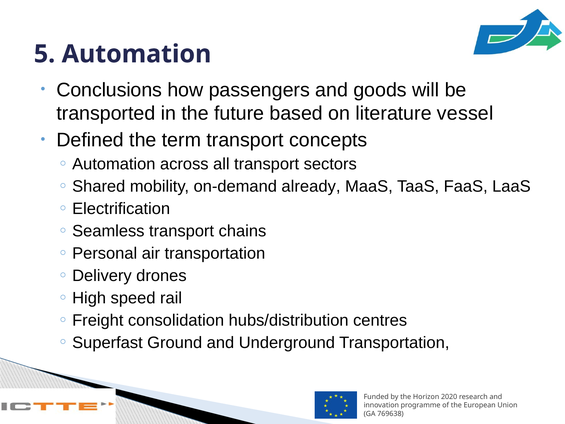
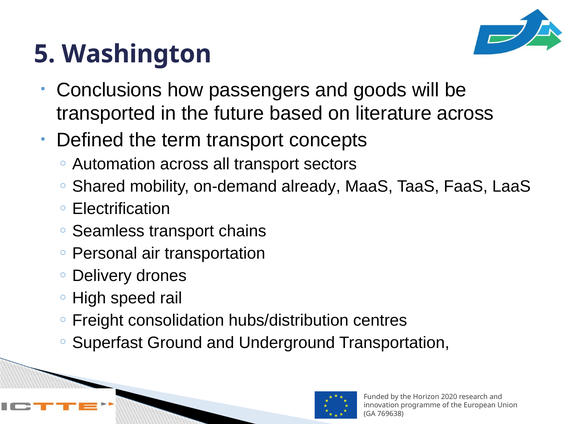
5 Automation: Automation -> Washington
literature vessel: vessel -> across
